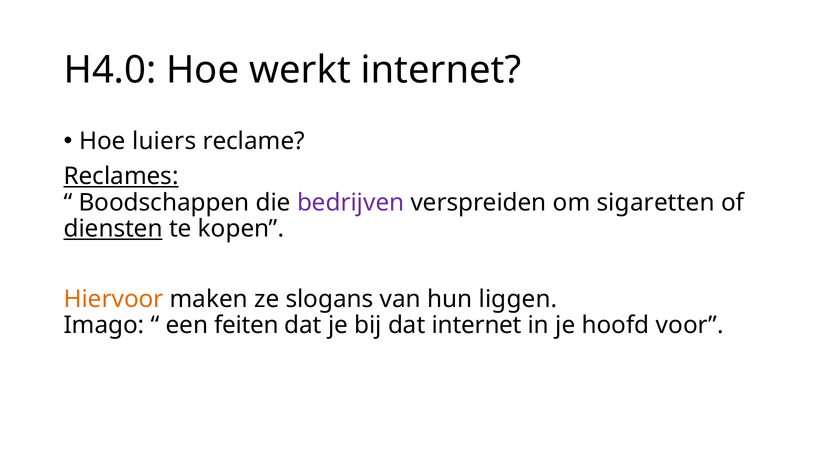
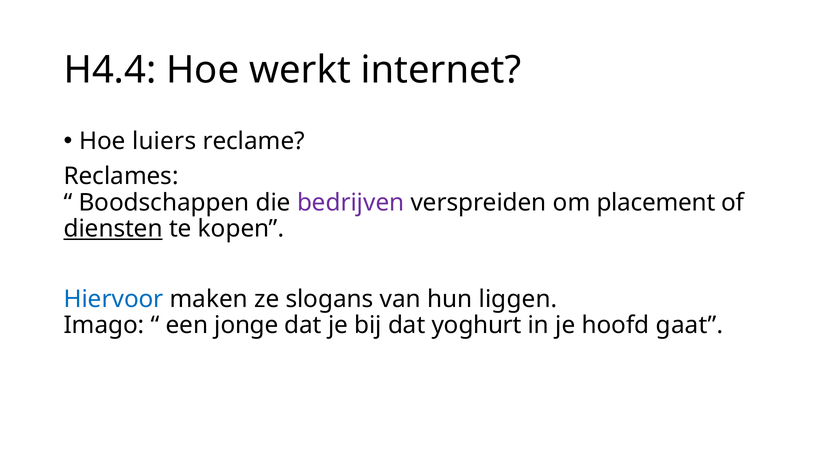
H4.0: H4.0 -> H4.4
Reclames underline: present -> none
sigaretten: sigaretten -> placement
Hiervoor colour: orange -> blue
feiten: feiten -> jonge
dat internet: internet -> yoghurt
voor: voor -> gaat
